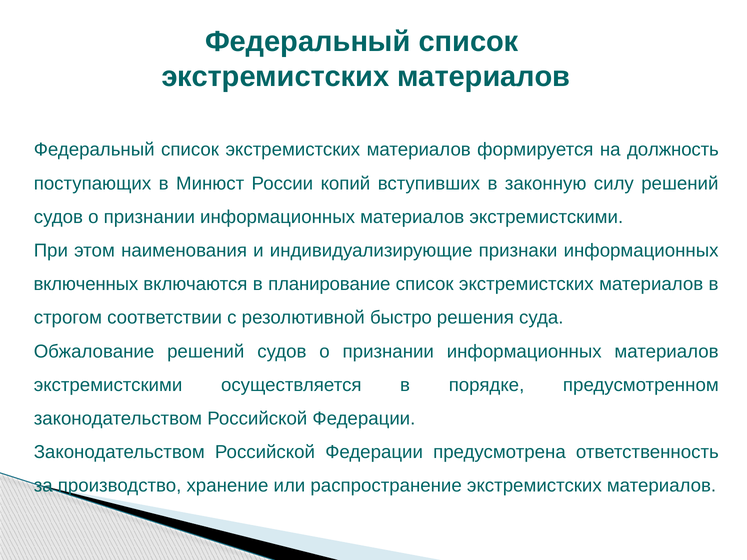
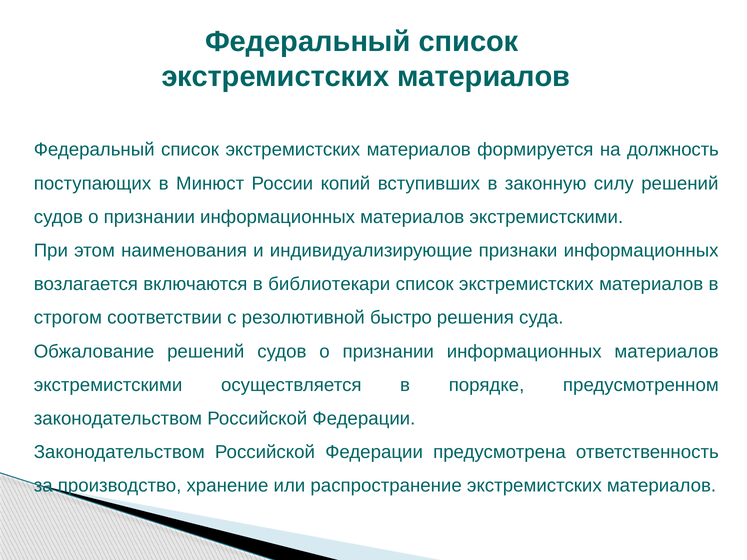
включенных: включенных -> возлагается
планирование: планирование -> библиотекари
